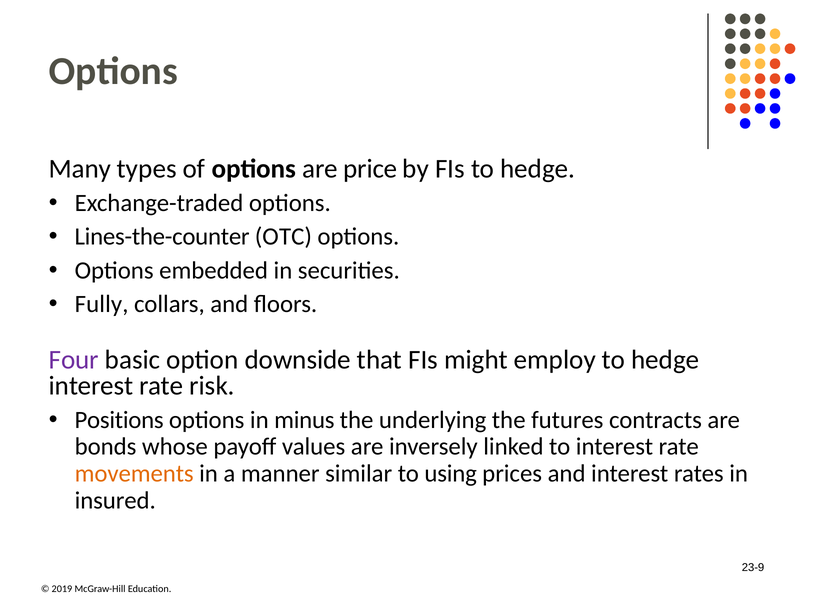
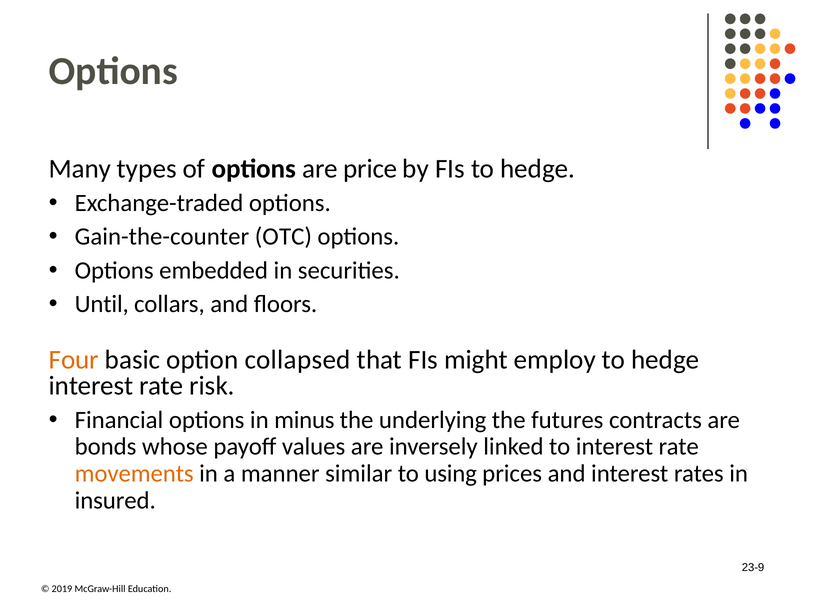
Lines-the-counter: Lines-the-counter -> Gain-the-counter
Fully: Fully -> Until
Four colour: purple -> orange
downside: downside -> collapsed
Positions: Positions -> Financial
